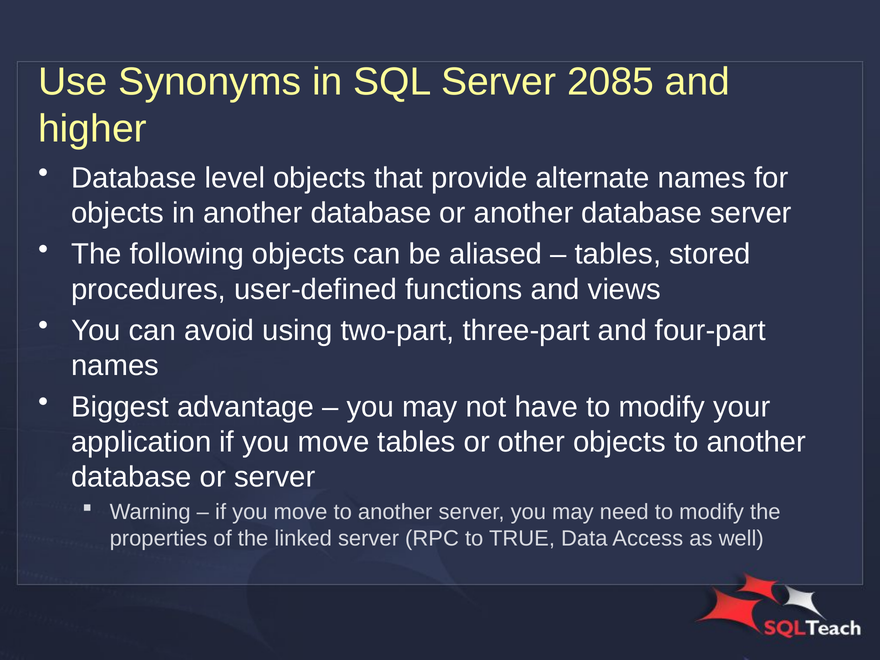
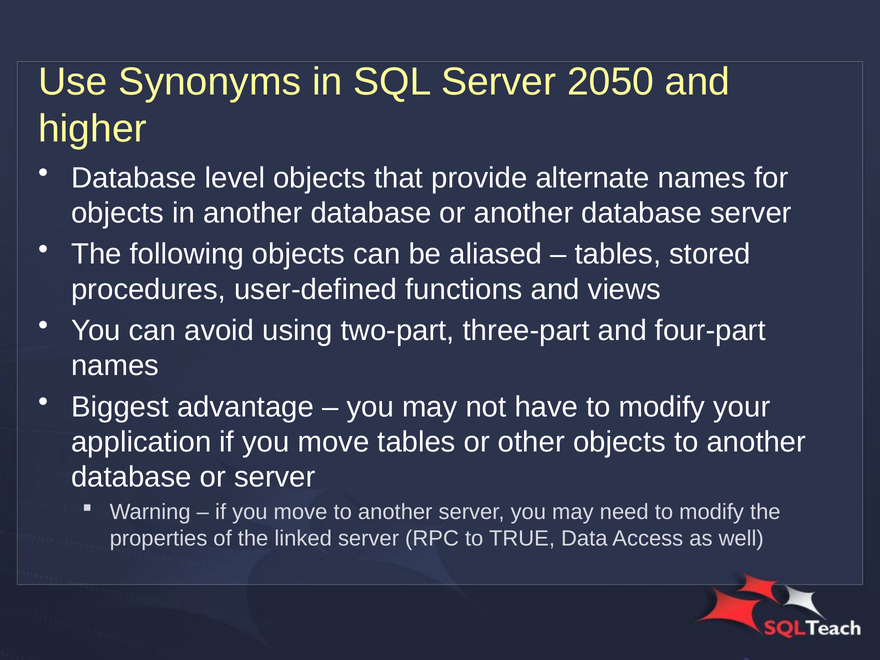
2085: 2085 -> 2050
